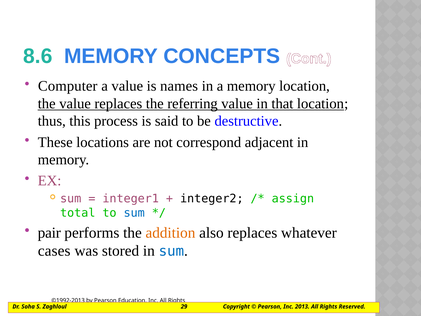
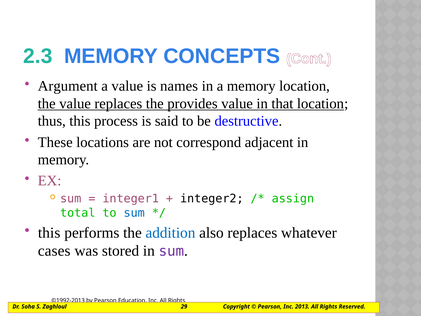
8.6: 8.6 -> 2.3
Computer: Computer -> Argument
referring: referring -> provides
pair at (49, 233): pair -> this
addition colour: orange -> blue
sum at (171, 251) colour: blue -> purple
